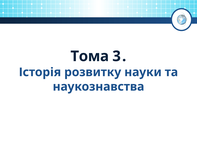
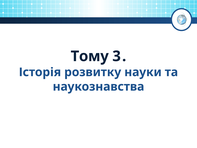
Тома: Тома -> Тому
